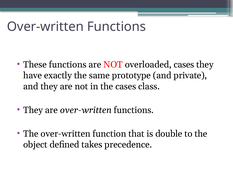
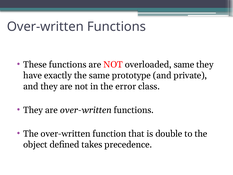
overloaded cases: cases -> same
the cases: cases -> error
